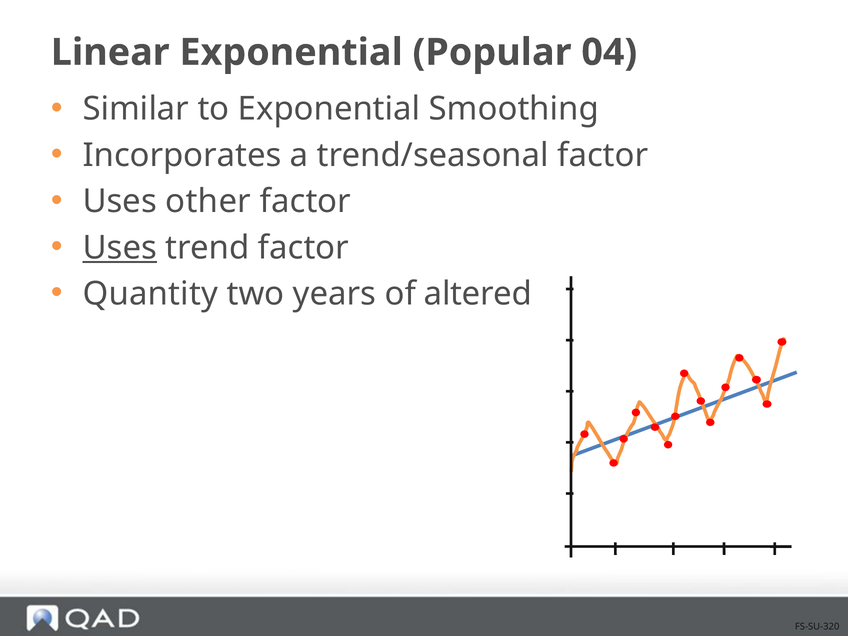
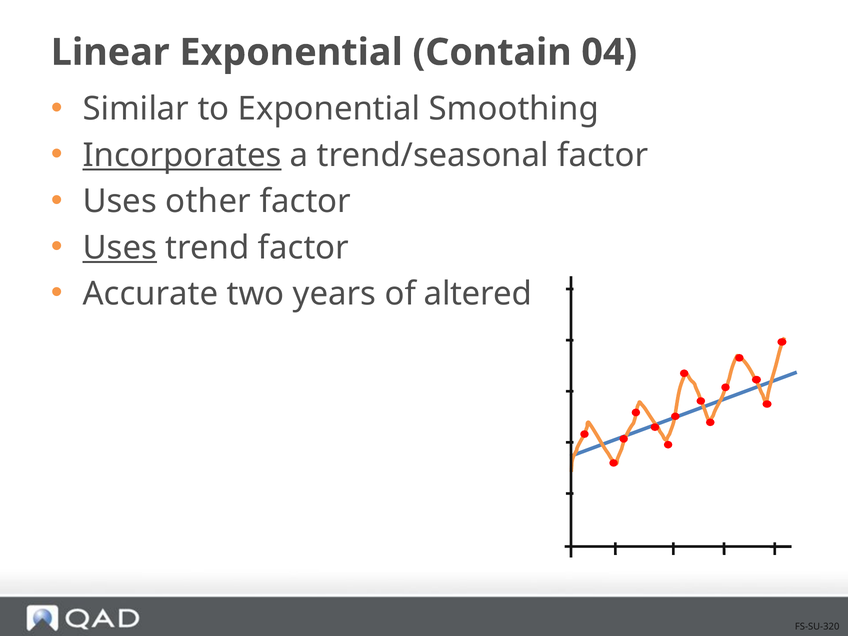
Popular: Popular -> Contain
Incorporates underline: none -> present
Quantity: Quantity -> Accurate
